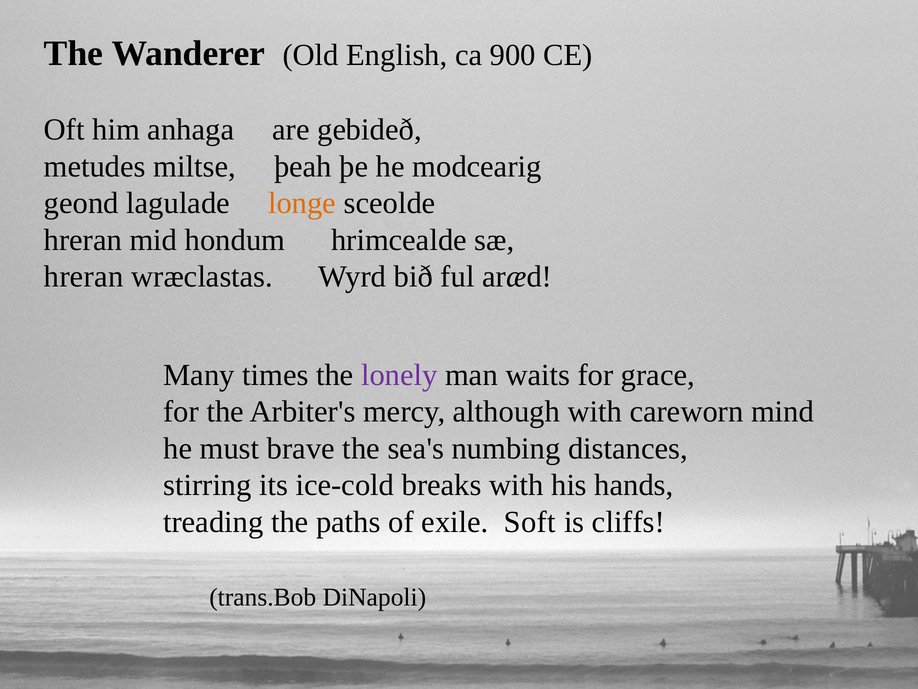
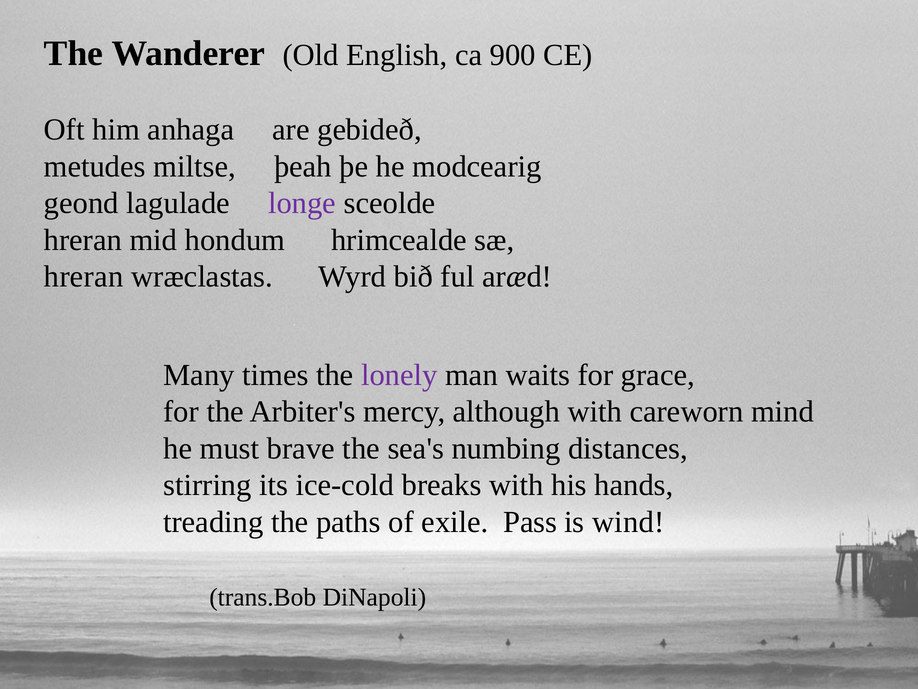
longe colour: orange -> purple
Soft: Soft -> Pass
cliffs: cliffs -> wind
